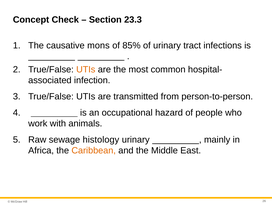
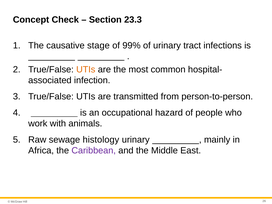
mons: mons -> stage
85%: 85% -> 99%
Caribbean colour: orange -> purple
